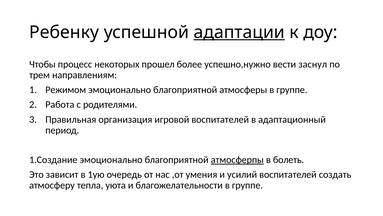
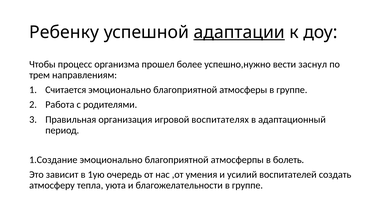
некоторых: некоторых -> организма
Режимом: Режимом -> Считается
игровой воспитателей: воспитателей -> воспитателях
атмосферпы underline: present -> none
